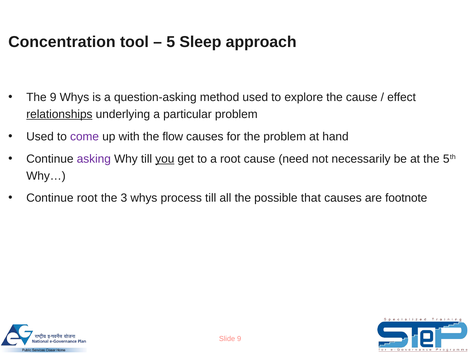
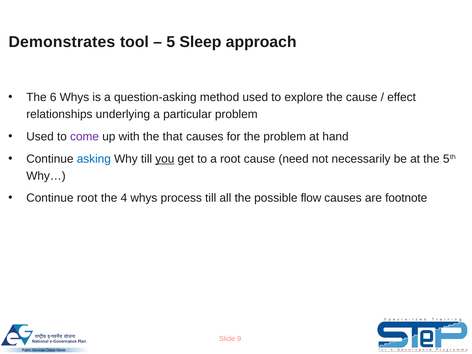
Concentration: Concentration -> Demonstrates
The 9: 9 -> 6
relationships underline: present -> none
flow: flow -> that
asking colour: purple -> blue
3: 3 -> 4
that: that -> flow
